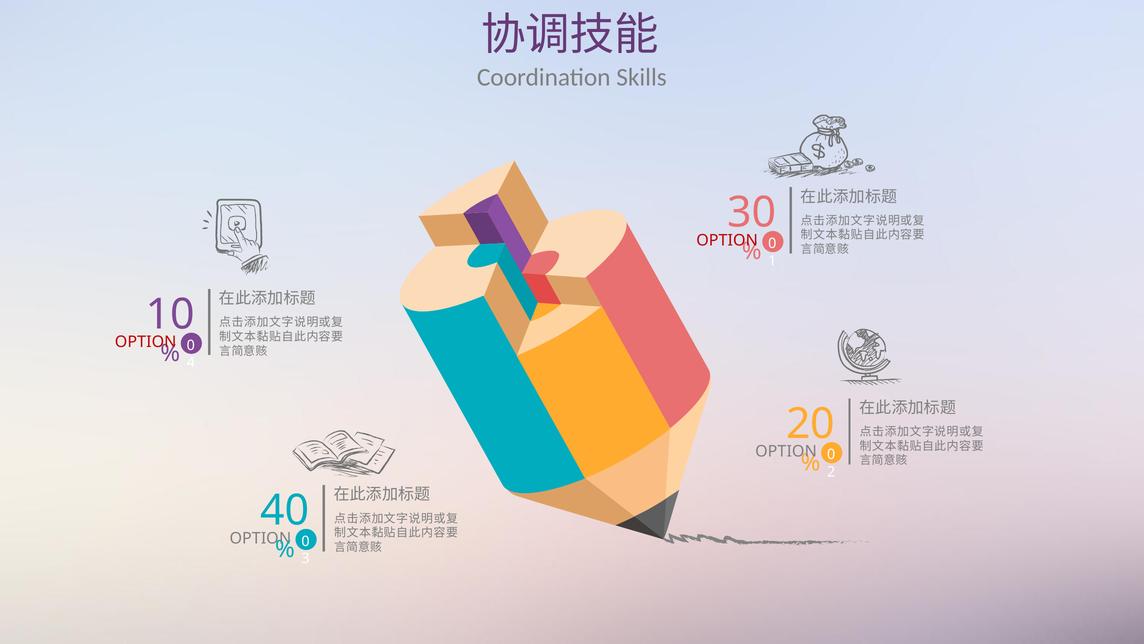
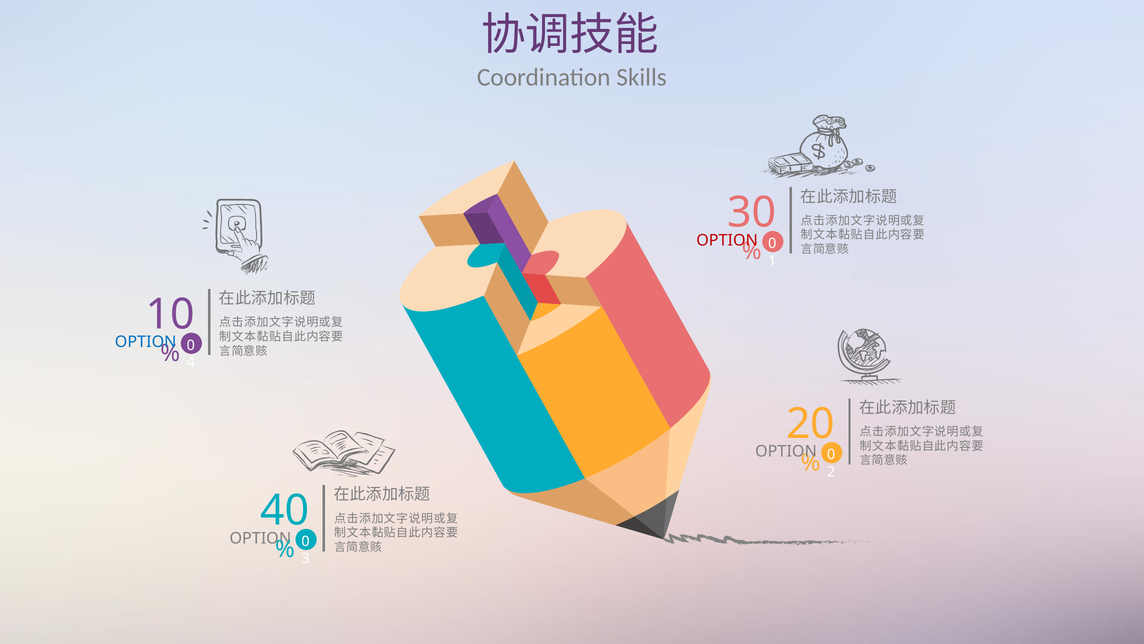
OPTION at (146, 342) colour: red -> blue
